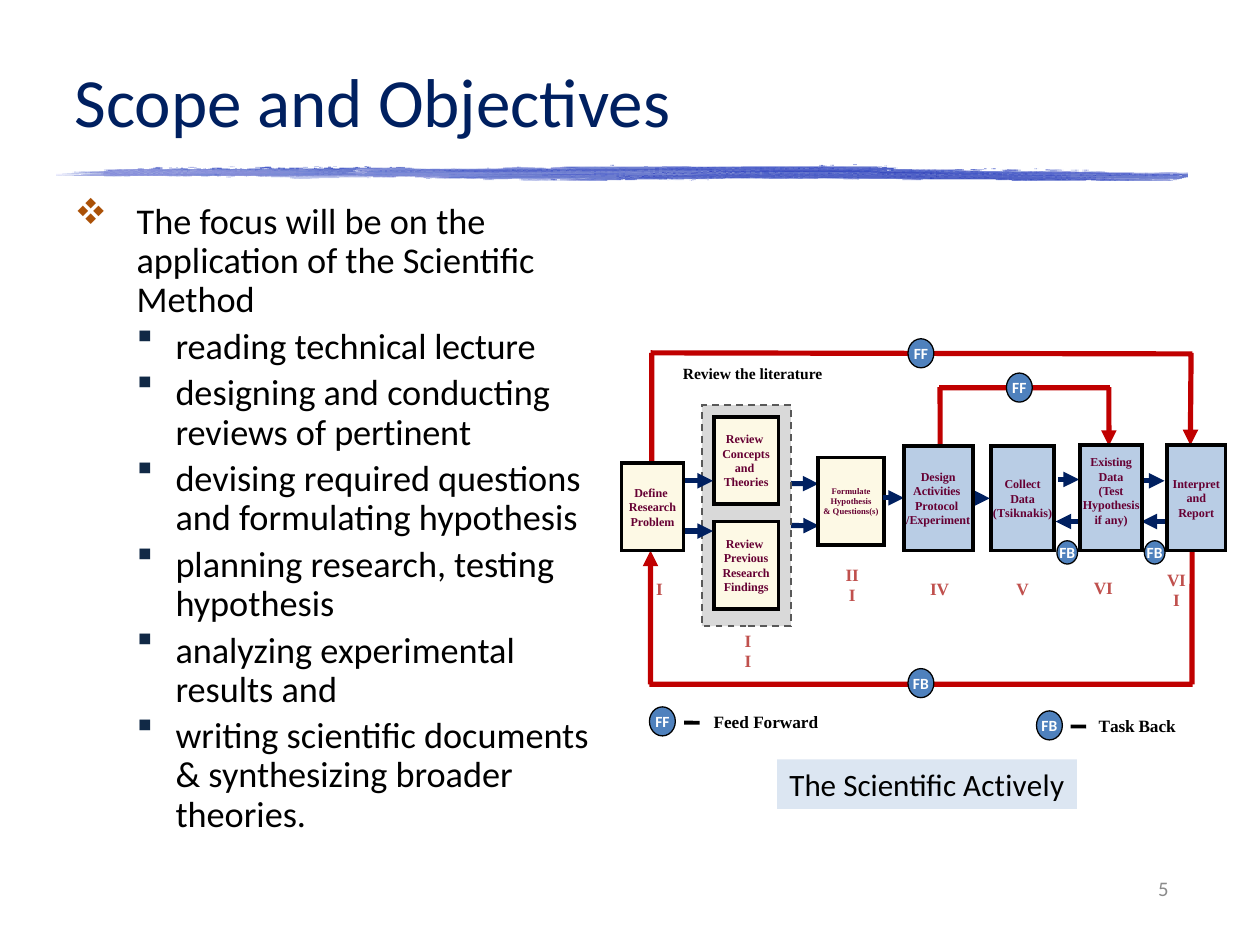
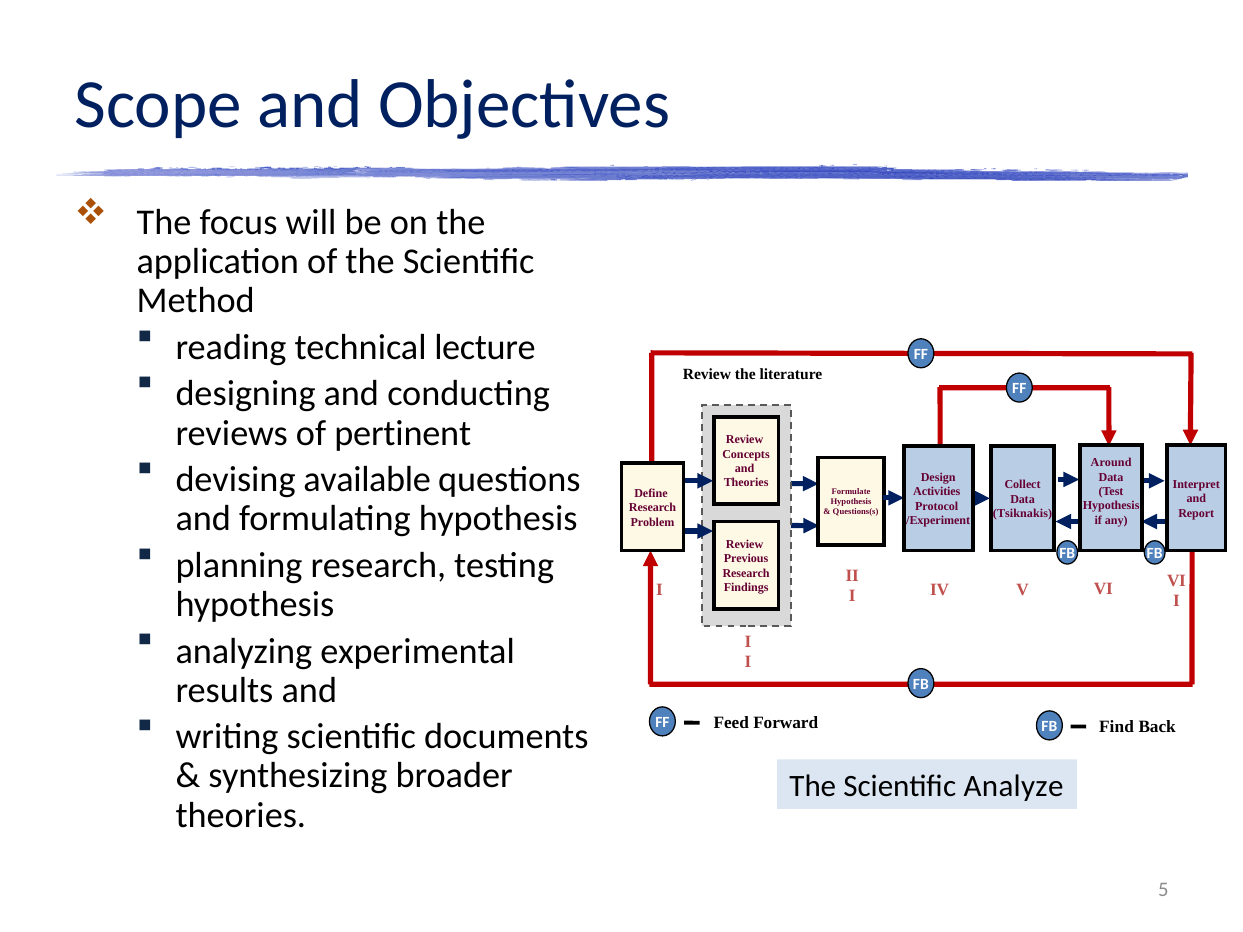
required: required -> available
Existing: Existing -> Around
Task: Task -> Find
Actively: Actively -> Analyze
